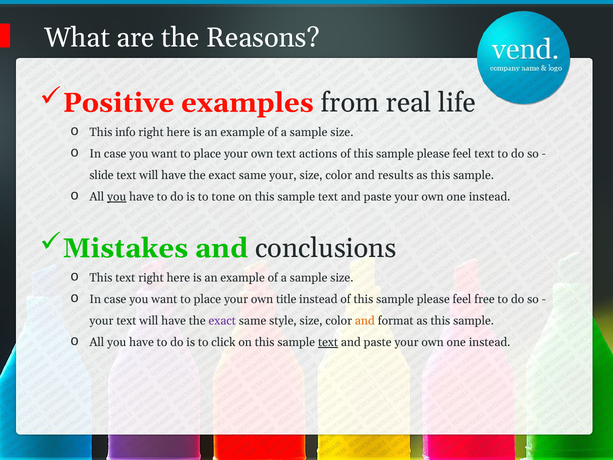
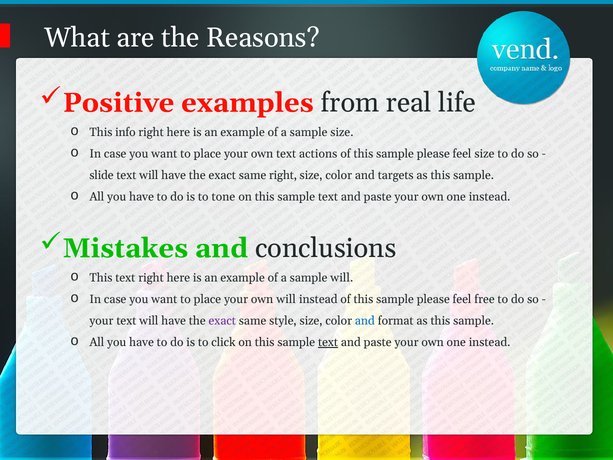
feel text: text -> size
same your: your -> right
results: results -> targets
you at (117, 197) underline: present -> none
size at (342, 278): size -> will
own title: title -> will
and at (365, 321) colour: orange -> blue
